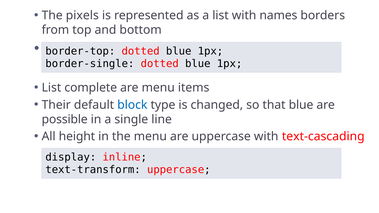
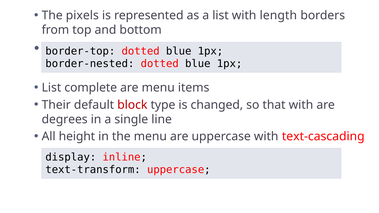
names: names -> length
border-single: border-single -> border-nested
block colour: blue -> red
that blue: blue -> with
possible: possible -> degrees
